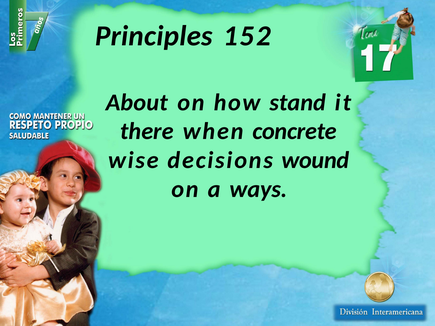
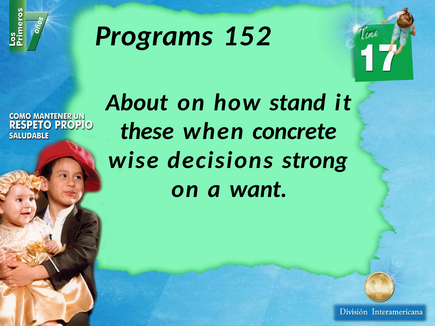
Principles: Principles -> Programs
there: there -> these
wound: wound -> strong
ways: ways -> want
